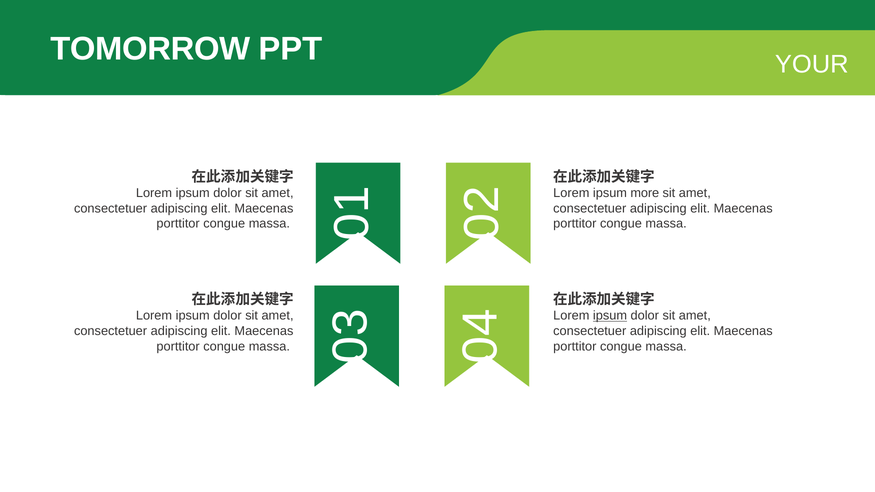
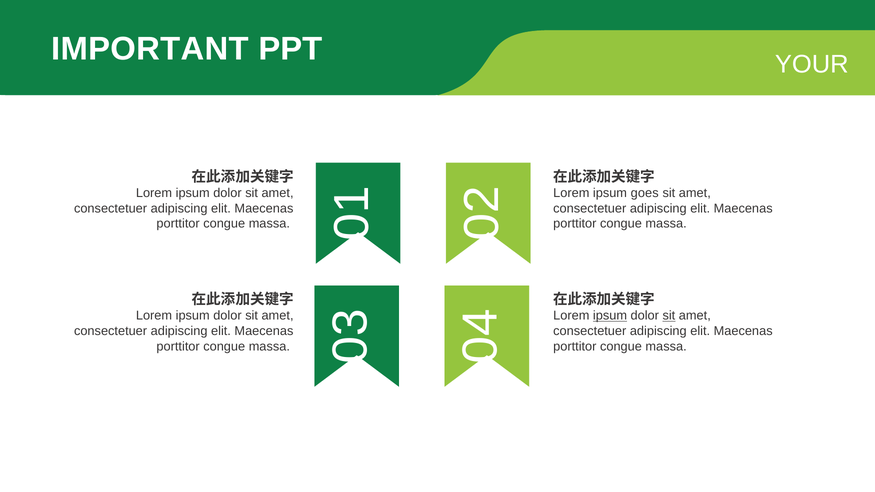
TOMORROW: TOMORROW -> IMPORTANT
more: more -> goes
sit at (669, 316) underline: none -> present
